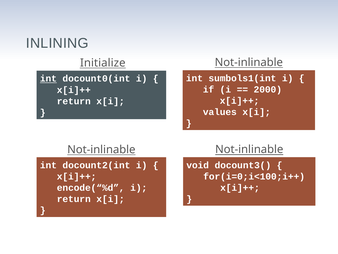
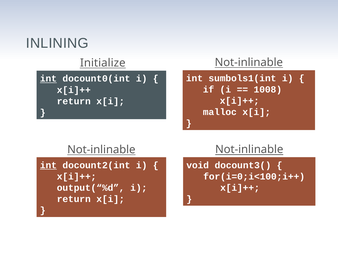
2000: 2000 -> 1008
values: values -> malloc
int at (48, 165) underline: none -> present
encode(“%d: encode(“%d -> output(“%d
